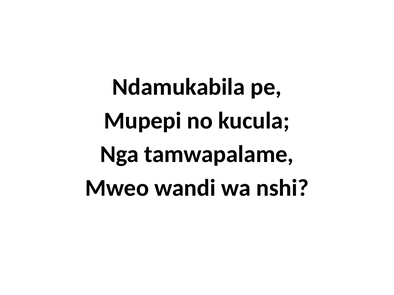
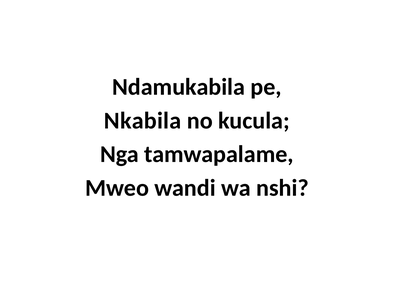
Mupepi: Mupepi -> Nkabila
